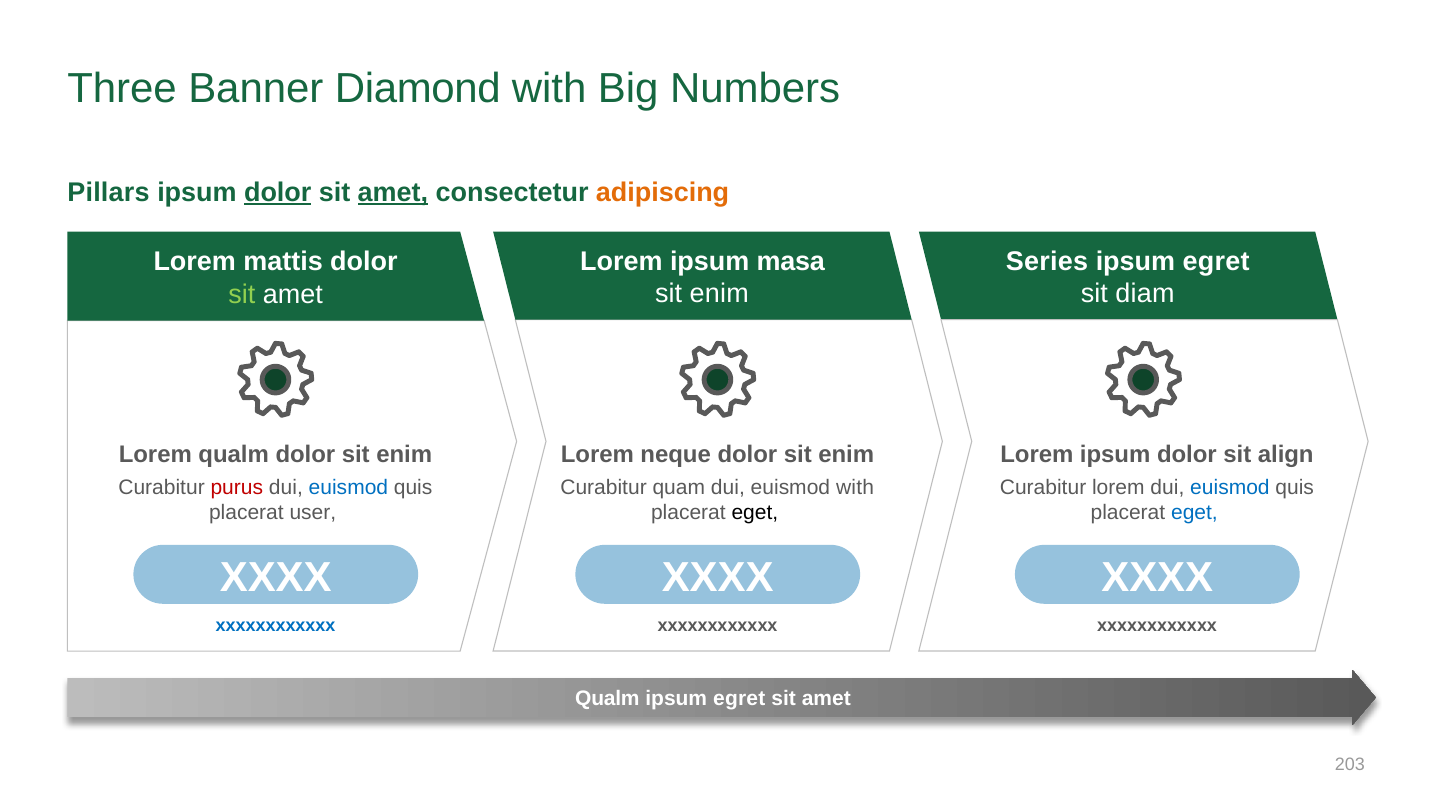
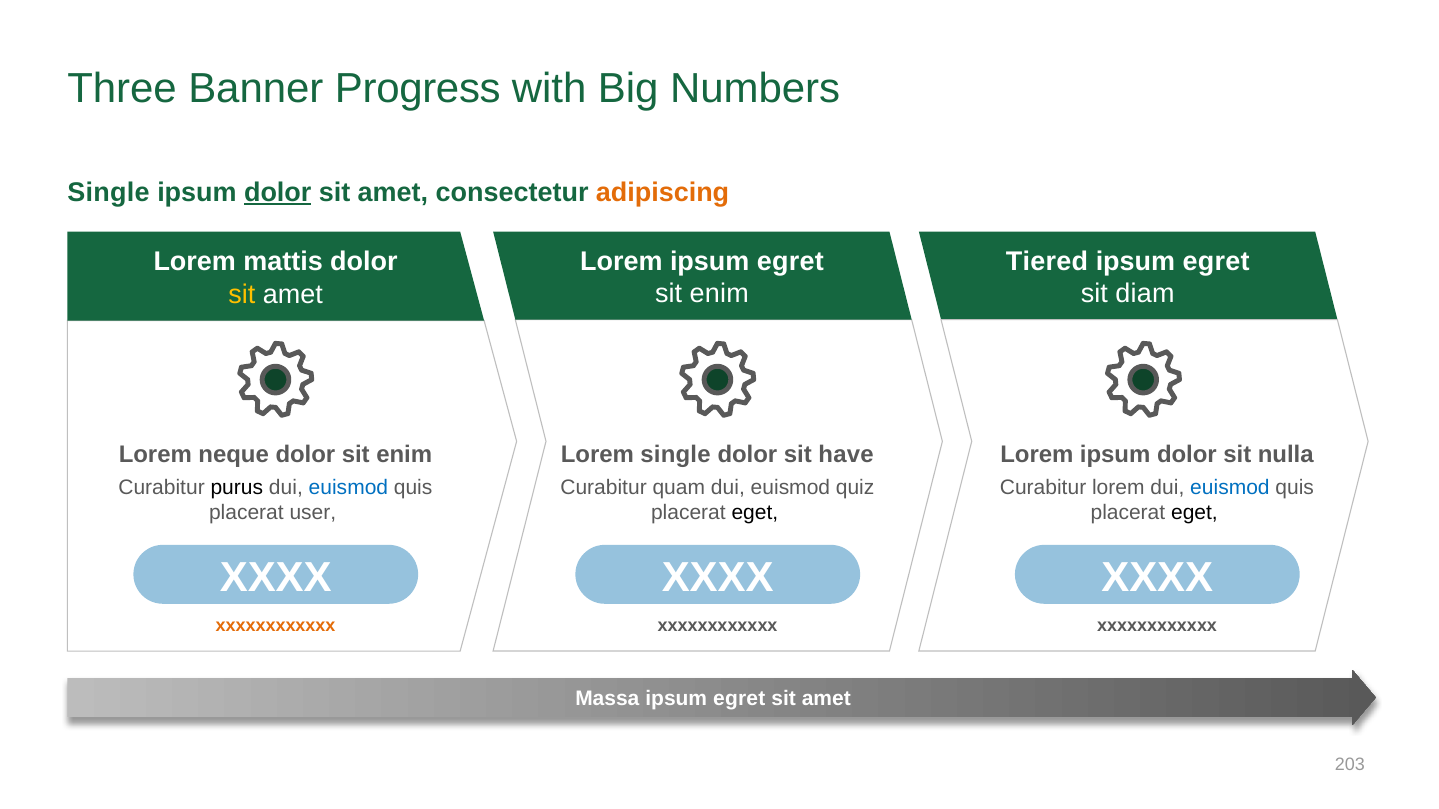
Diamond: Diamond -> Progress
Pillars at (108, 193): Pillars -> Single
amet at (393, 193) underline: present -> none
Lorem ipsum masa: masa -> egret
Series: Series -> Tiered
sit at (242, 294) colour: light green -> yellow
Lorem qualm: qualm -> neque
Lorem neque: neque -> single
enim at (846, 454): enim -> have
align: align -> nulla
purus colour: red -> black
euismod with: with -> quiz
eget at (1194, 513) colour: blue -> black
xxxxxxxxxxxx at (276, 626) colour: blue -> orange
Qualm at (607, 699): Qualm -> Massa
